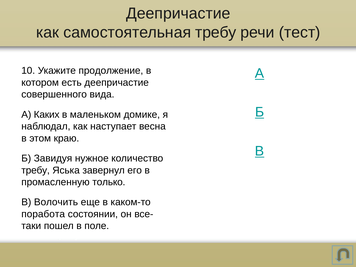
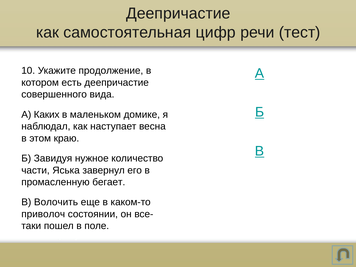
самостоятельная требу: требу -> цифр
требу at (36, 170): требу -> части
только: только -> бегает
поработа: поработа -> приволоч
